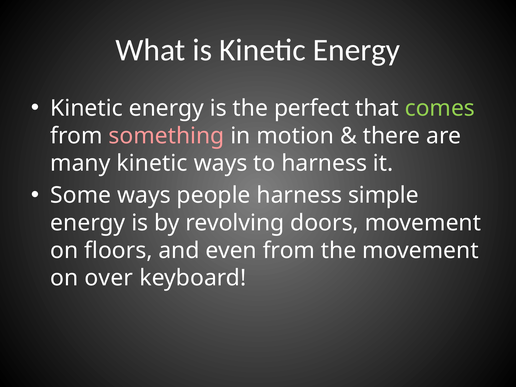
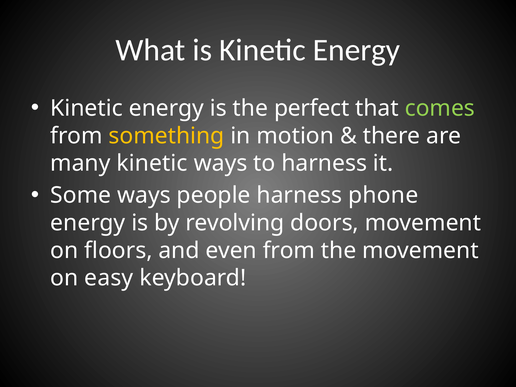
something colour: pink -> yellow
simple: simple -> phone
over: over -> easy
